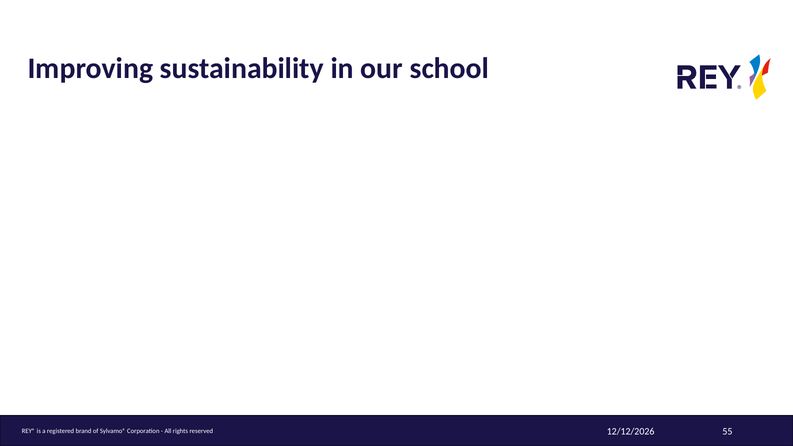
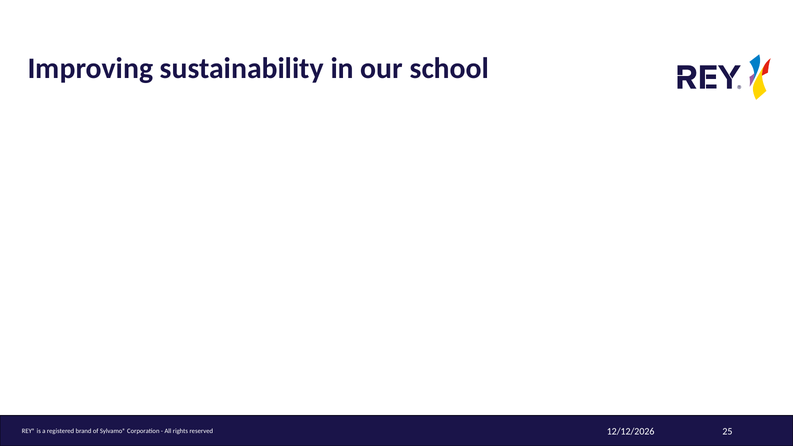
55: 55 -> 25
